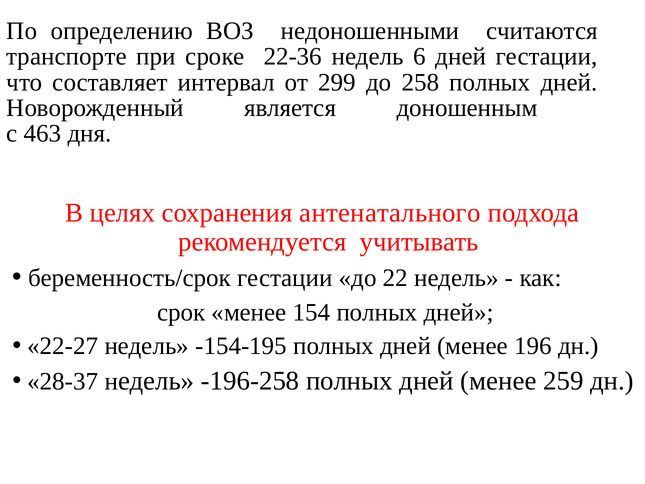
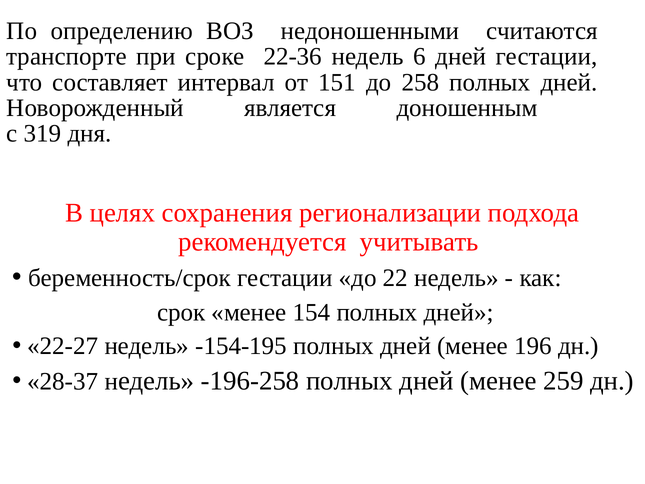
299: 299 -> 151
463: 463 -> 319
антенатального: антенатального -> регионализации
